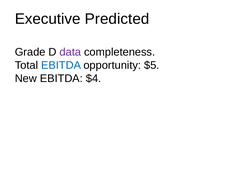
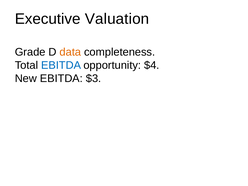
Predicted: Predicted -> Valuation
data colour: purple -> orange
$5: $5 -> $4
$4: $4 -> $3
